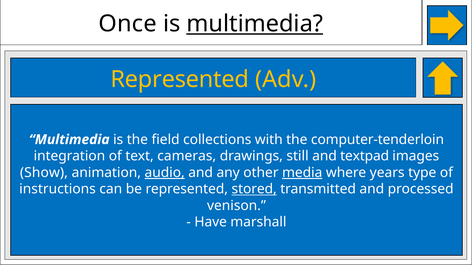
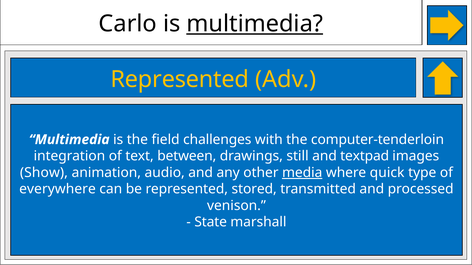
Once: Once -> Carlo
collections: collections -> challenges
cameras: cameras -> between
audio underline: present -> none
years: years -> quick
instructions: instructions -> everywhere
stored underline: present -> none
Have: Have -> State
